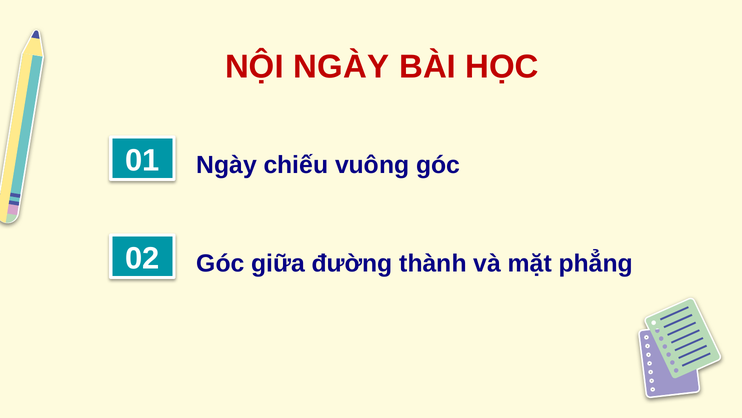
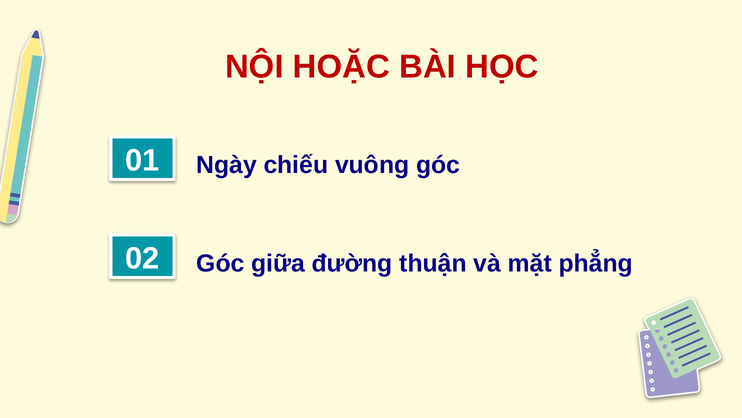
NỘI NGÀY: NGÀY -> HOẶC
thành: thành -> thuận
